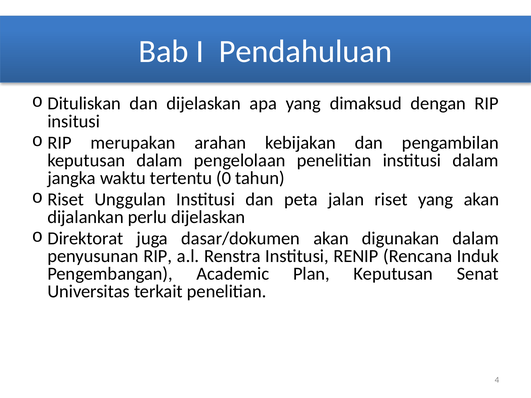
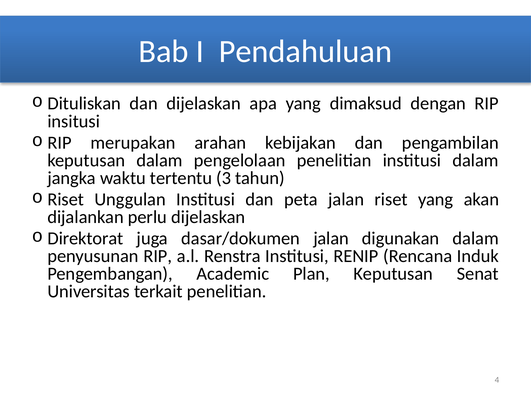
0: 0 -> 3
dasar/dokumen akan: akan -> jalan
